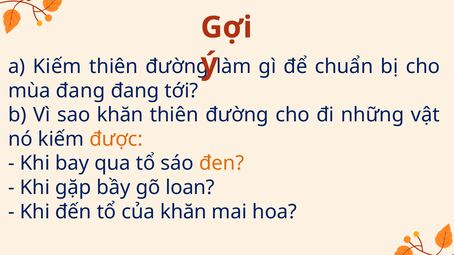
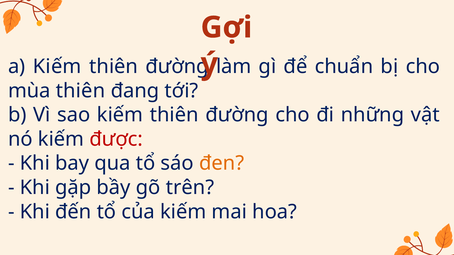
mùa đang: đang -> thiên
sao khăn: khăn -> kiếm
được colour: orange -> red
loan: loan -> trên
của khăn: khăn -> kiếm
